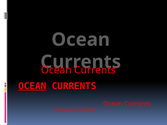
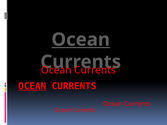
Ocean at (81, 40) underline: none -> present
